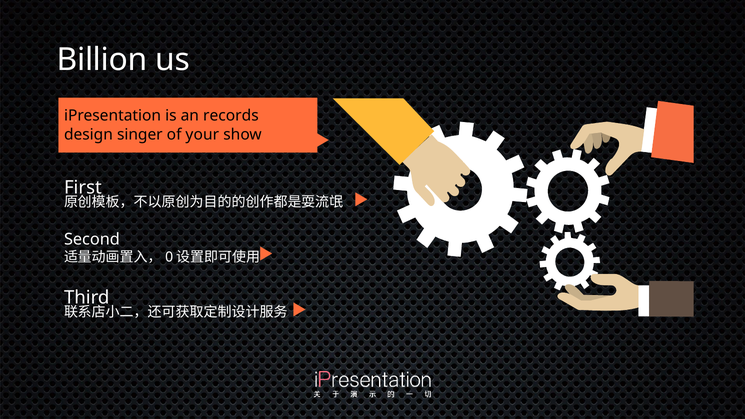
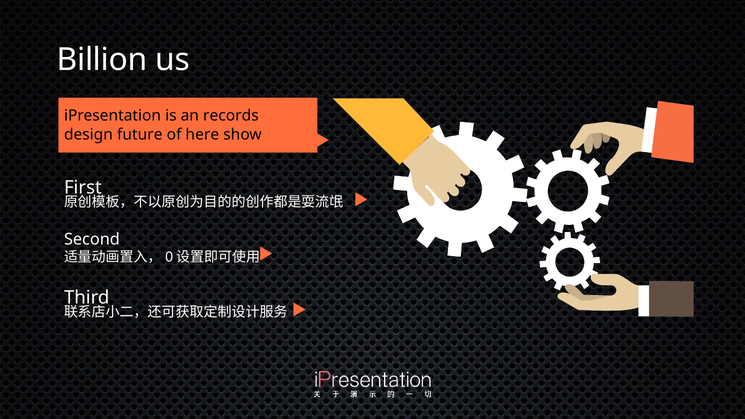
singer: singer -> future
your: your -> here
